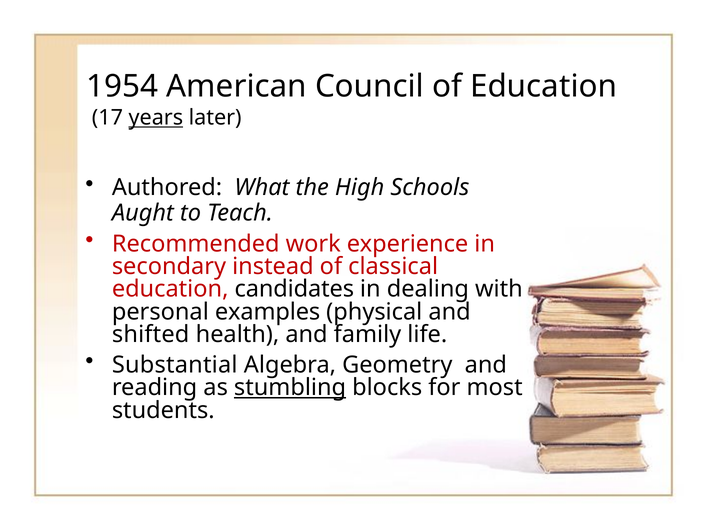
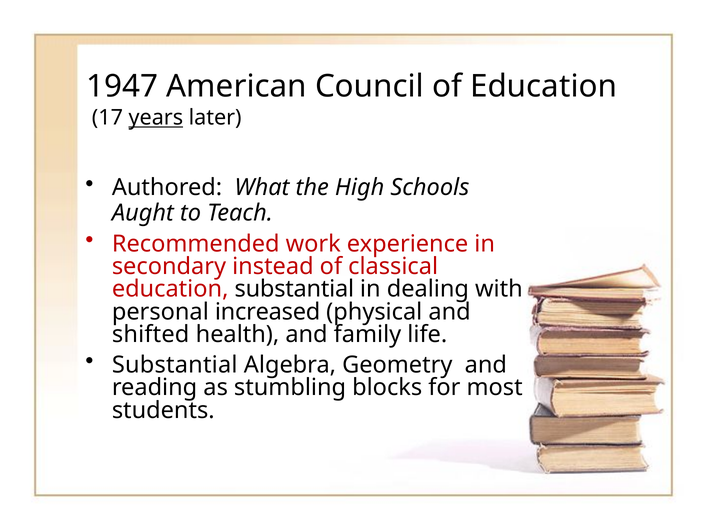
1954: 1954 -> 1947
education candidates: candidates -> substantial
examples: examples -> increased
stumbling underline: present -> none
